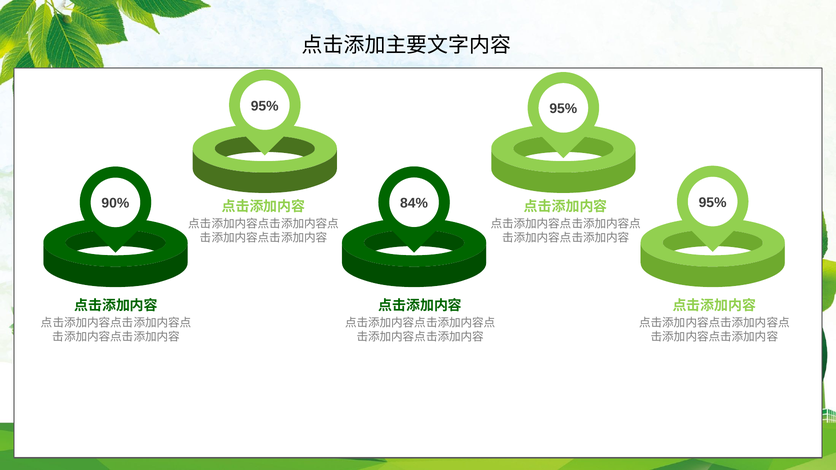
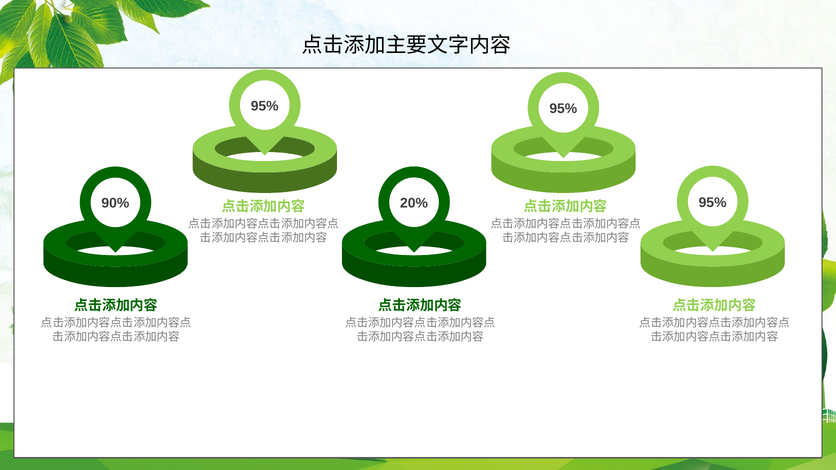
84%: 84% -> 20%
